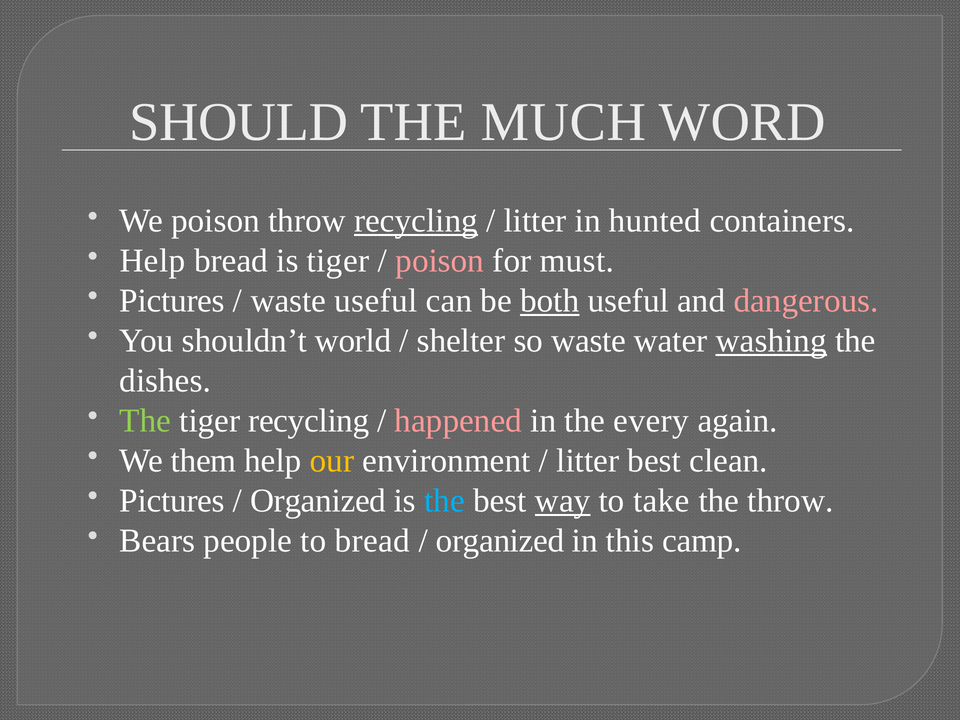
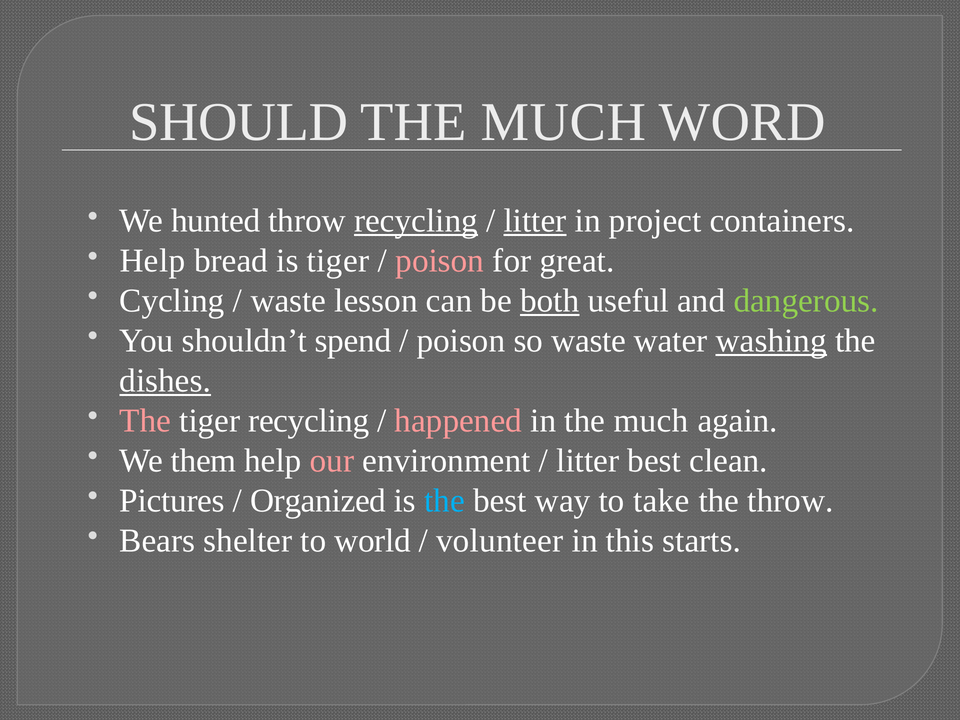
We poison: poison -> hunted
litter at (535, 221) underline: none -> present
hunted: hunted -> project
must: must -> great
Pictures at (172, 301): Pictures -> Cycling
waste useful: useful -> lesson
dangerous colour: pink -> light green
world: world -> spend
shelter at (461, 341): shelter -> poison
dishes underline: none -> present
The at (145, 421) colour: light green -> pink
in the every: every -> much
our colour: yellow -> pink
way underline: present -> none
people: people -> shelter
to bread: bread -> world
organized at (500, 541): organized -> volunteer
camp: camp -> starts
